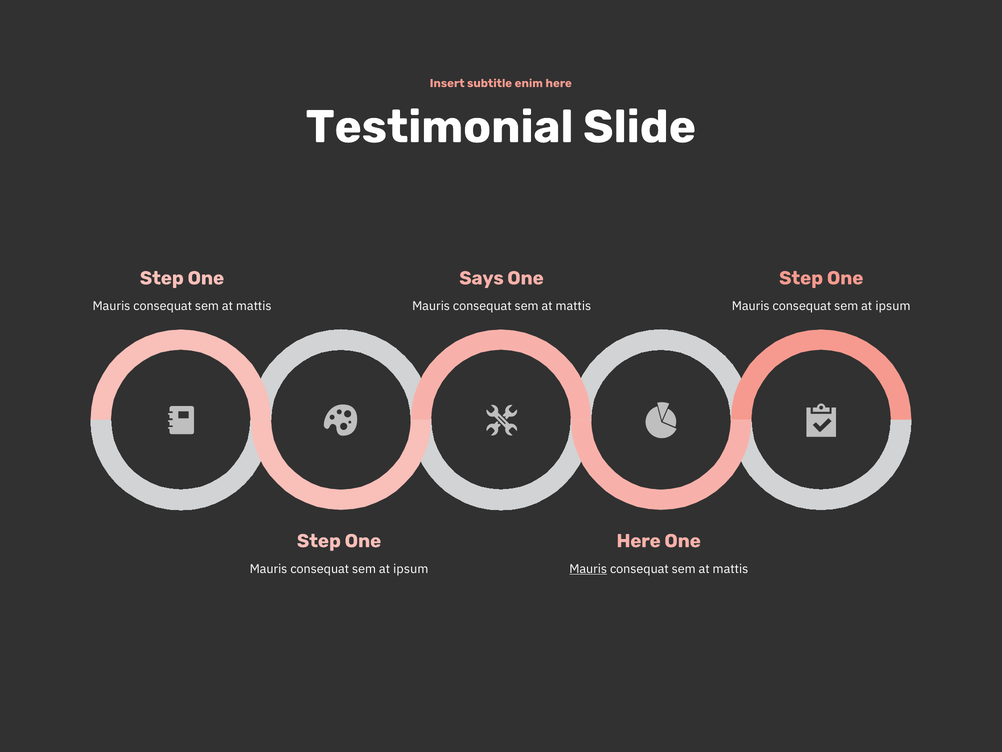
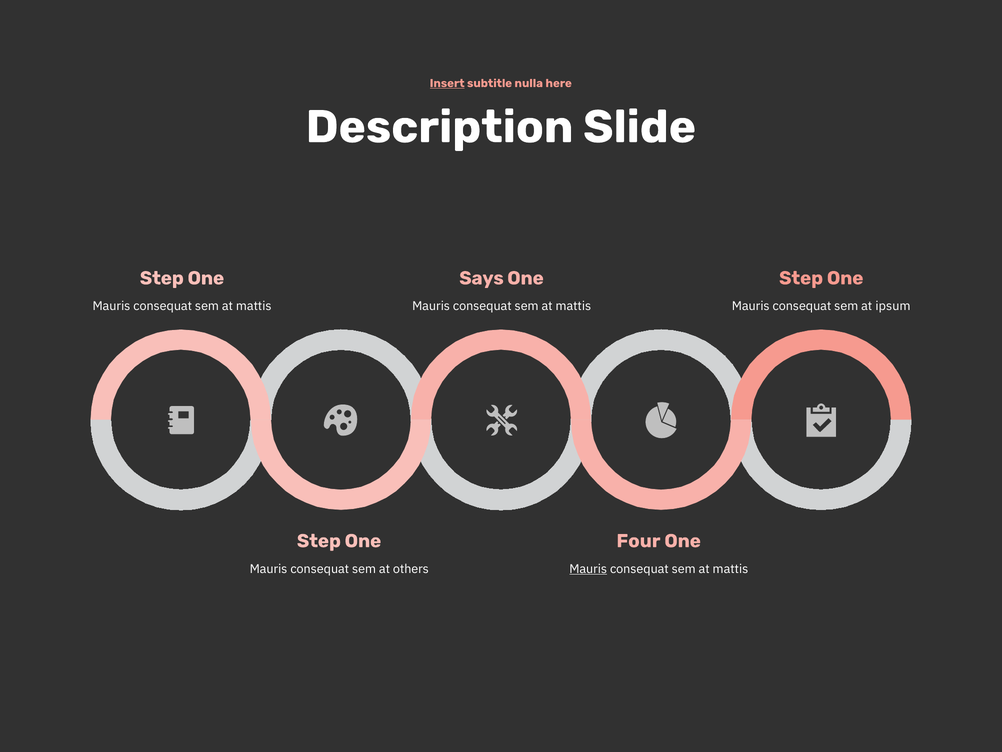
Insert underline: none -> present
enim: enim -> nulla
Testimonial: Testimonial -> Description
Here at (639, 541): Here -> Four
ipsum at (411, 569): ipsum -> others
